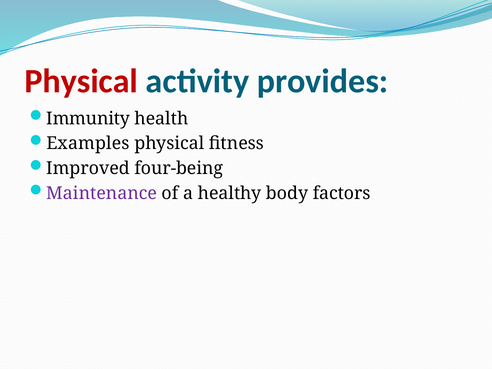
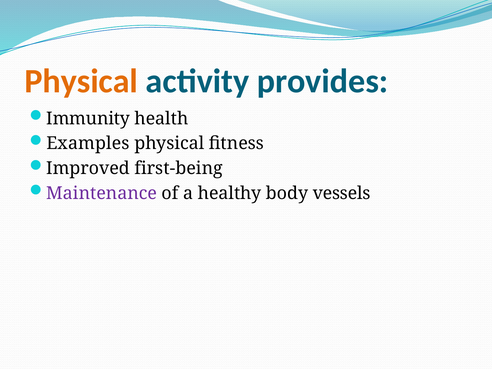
Physical at (81, 81) colour: red -> orange
four-being: four-being -> first-being
factors: factors -> vessels
